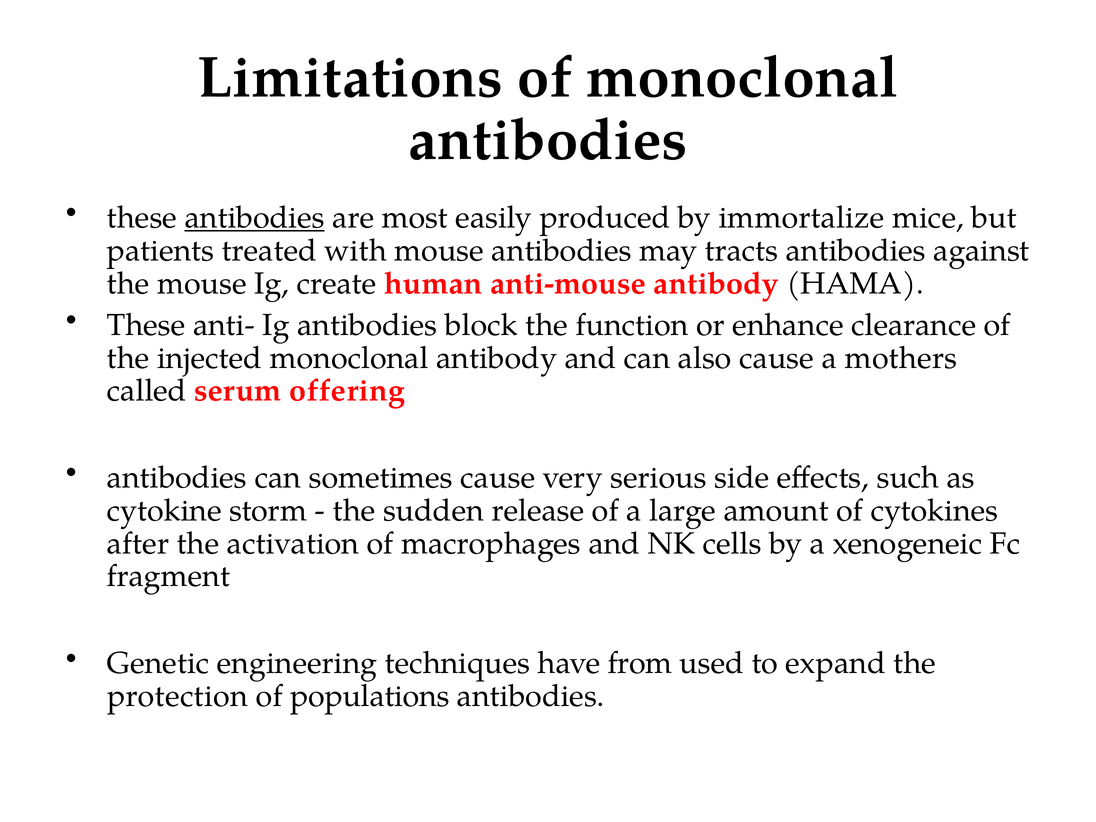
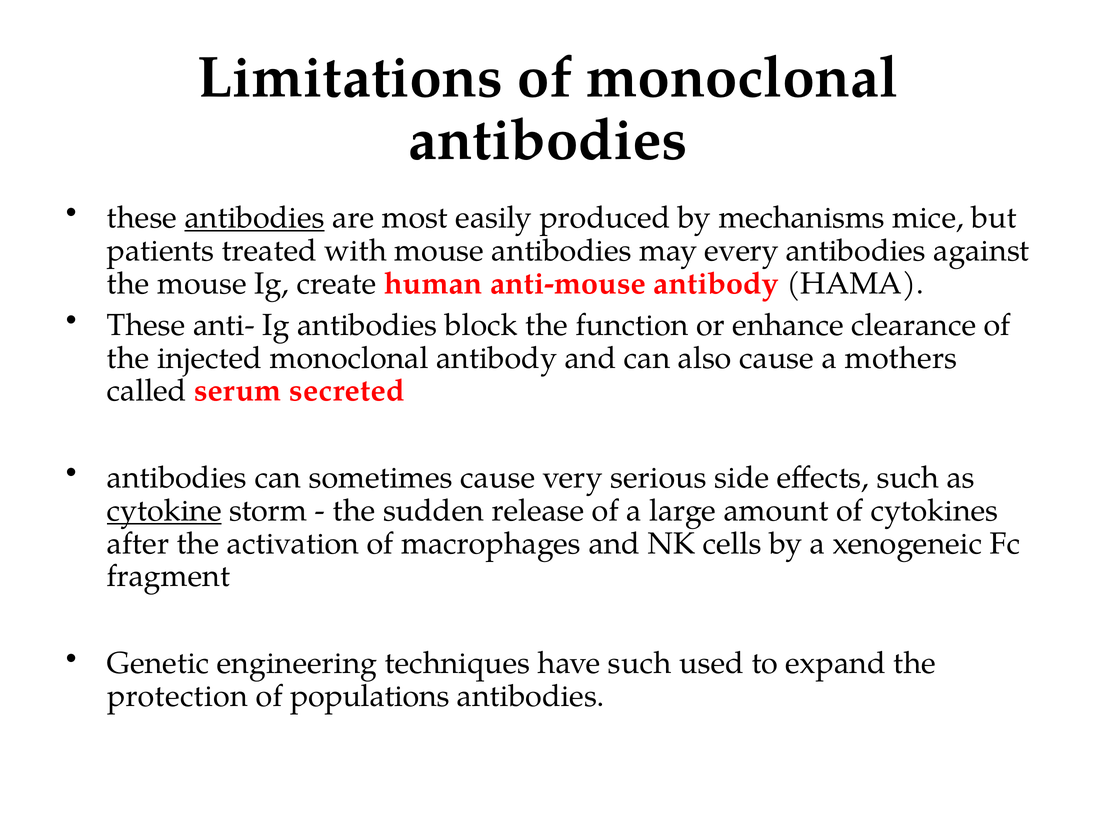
immortalize: immortalize -> mechanisms
tracts: tracts -> every
offering: offering -> secreted
cytokine underline: none -> present
have from: from -> such
